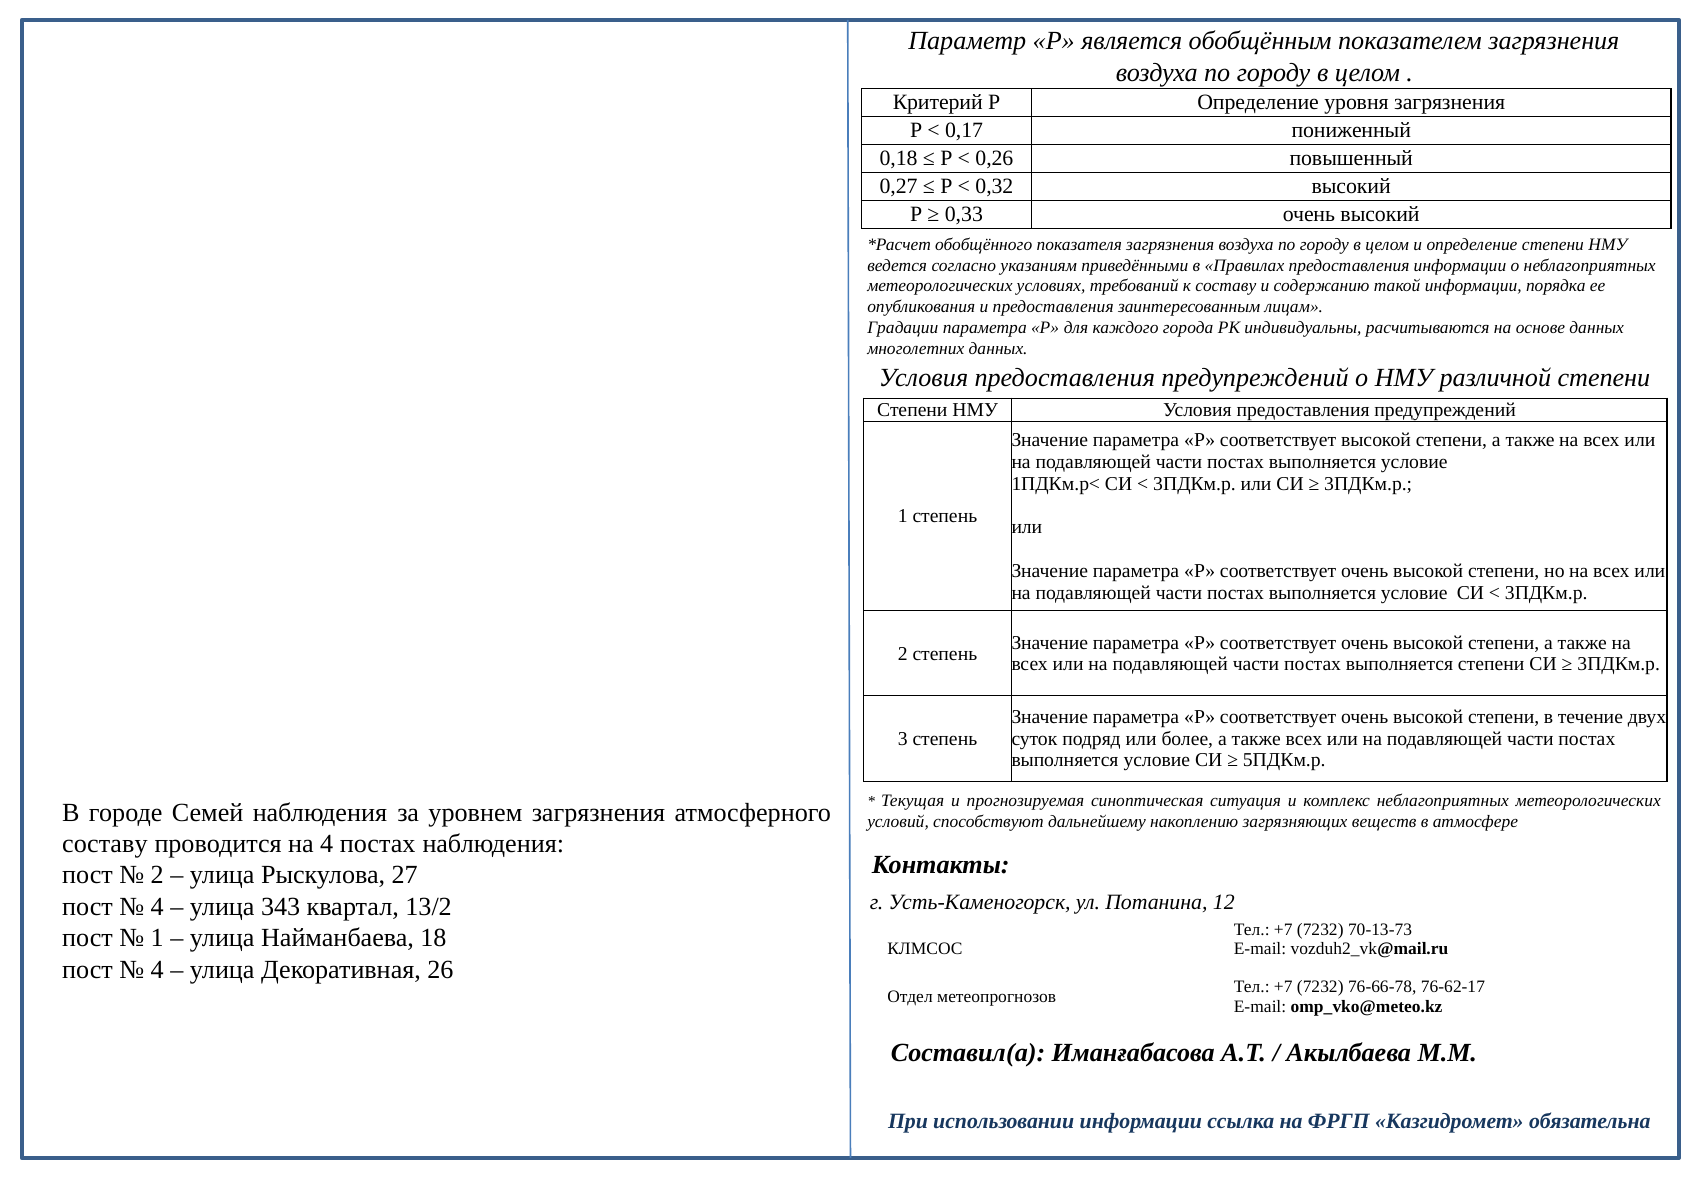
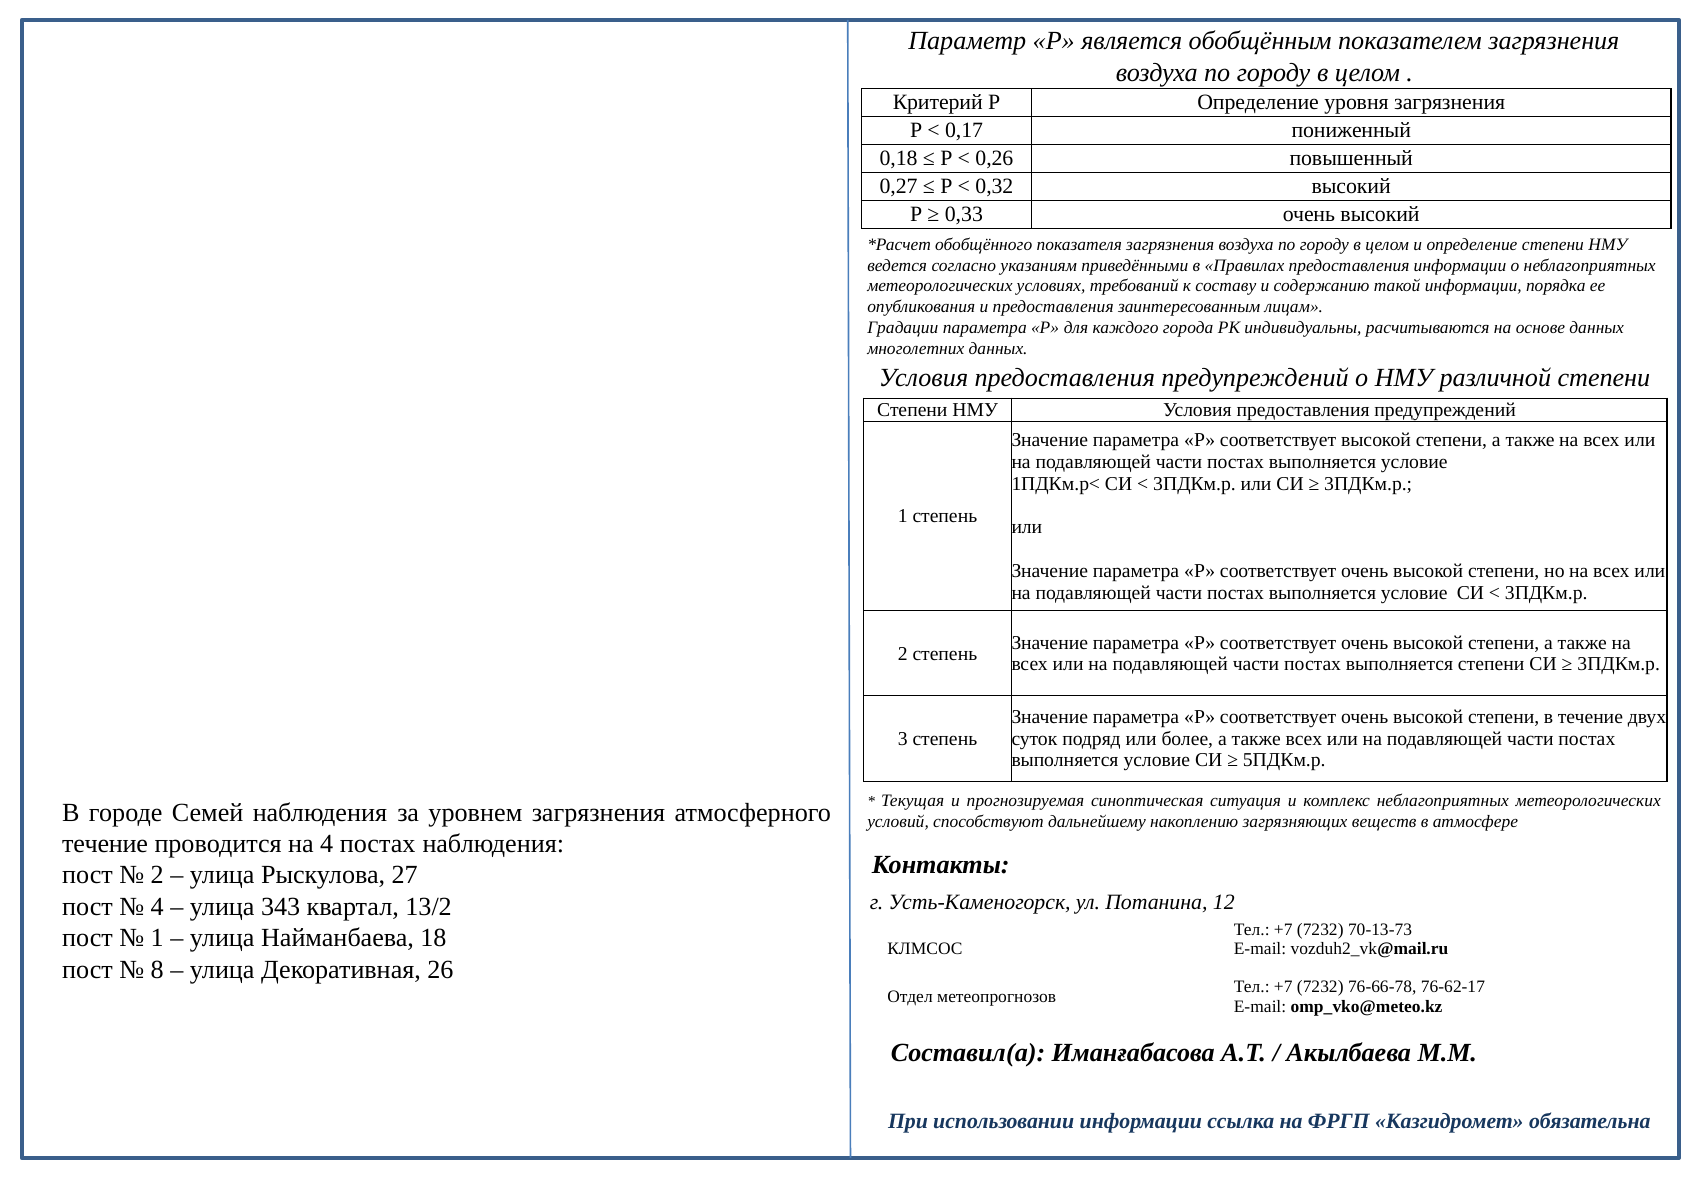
составу at (105, 844): составу -> течение
4 at (157, 969): 4 -> 8
